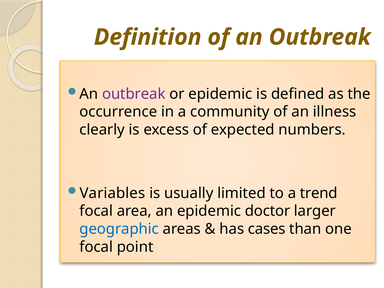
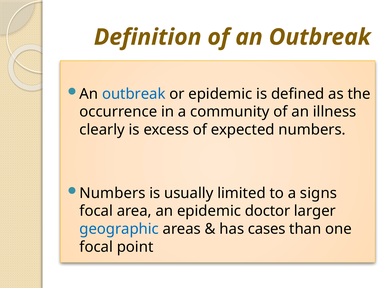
outbreak at (134, 94) colour: purple -> blue
Variables at (112, 193): Variables -> Numbers
trend: trend -> signs
